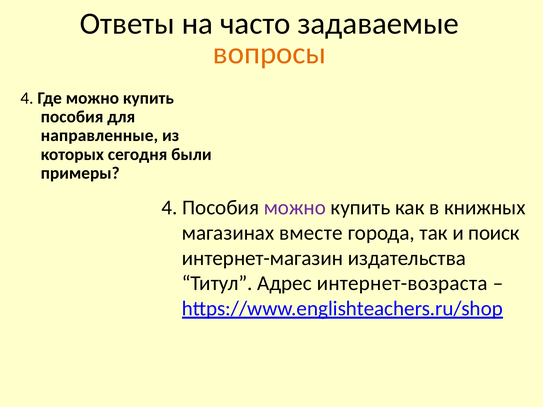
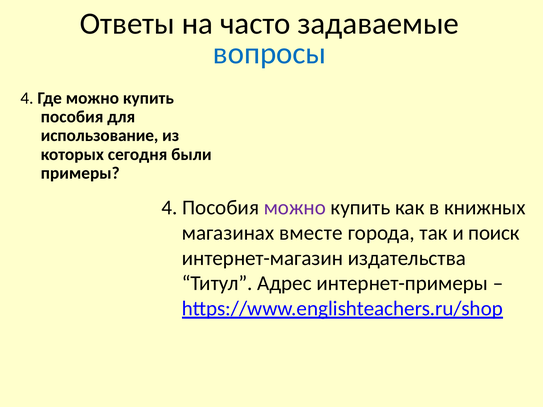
вопросы colour: orange -> blue
направленные: направленные -> использование
интернет-возраста: интернет-возраста -> интернет-примеры
